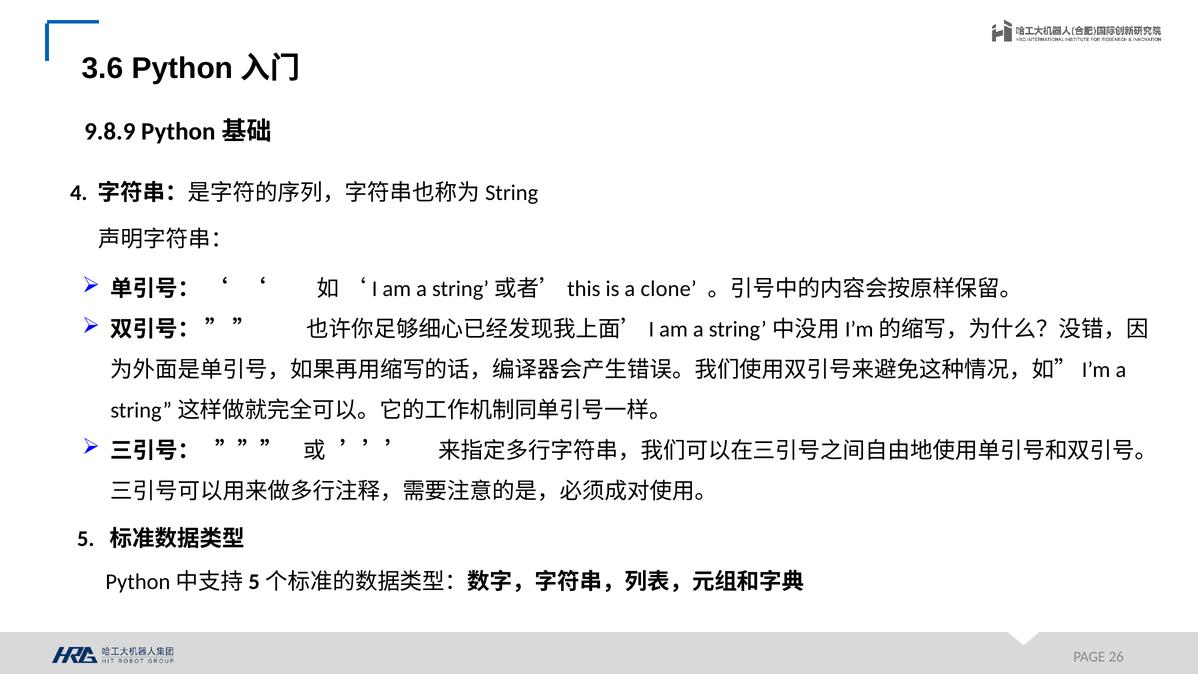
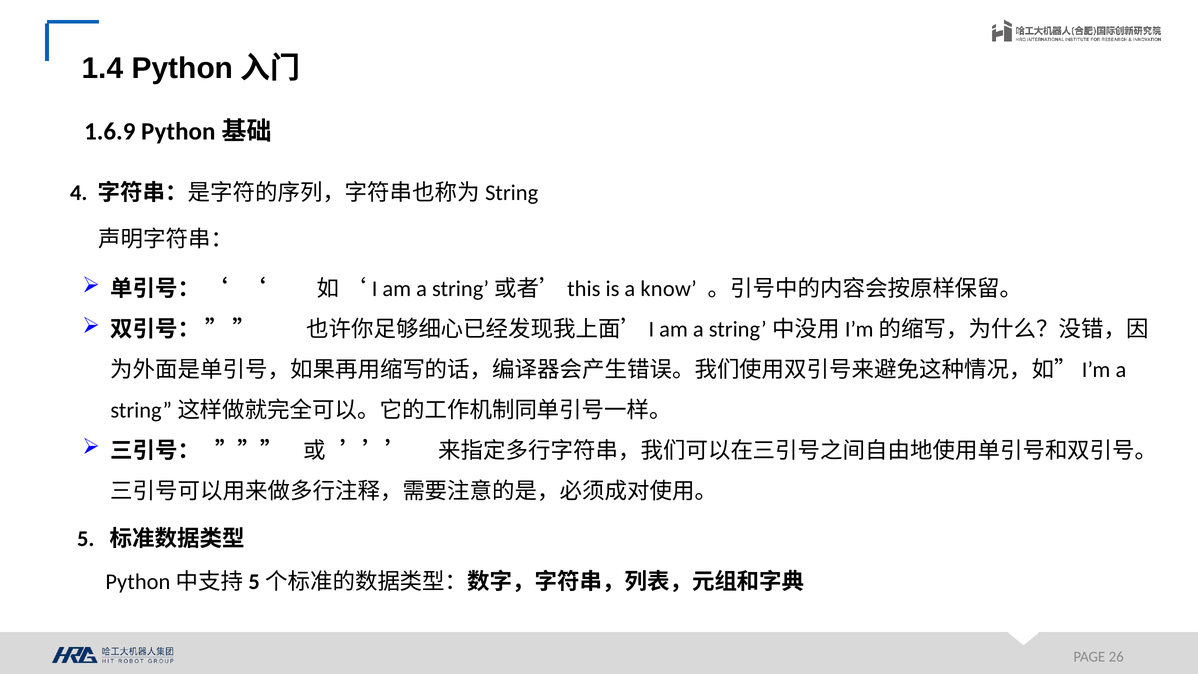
3.6: 3.6 -> 1.4
9.8.9: 9.8.9 -> 1.6.9
clone: clone -> know
